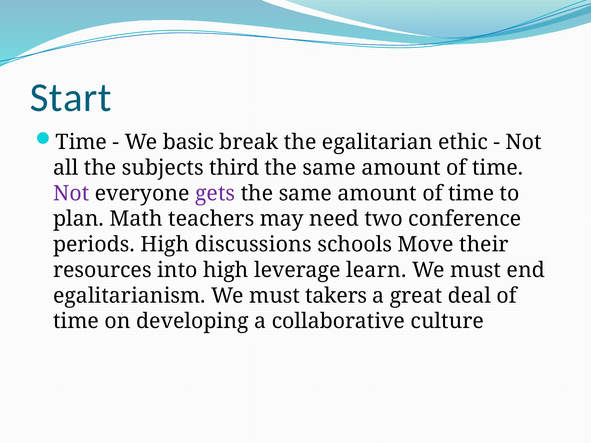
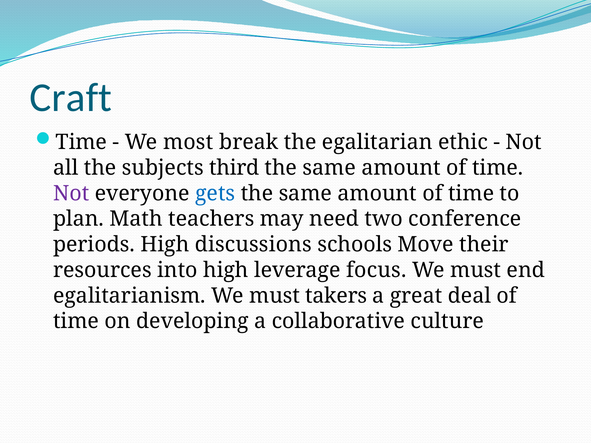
Start: Start -> Craft
basic: basic -> most
gets colour: purple -> blue
learn: learn -> focus
